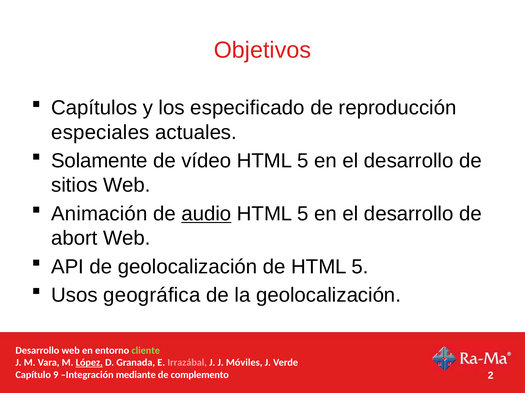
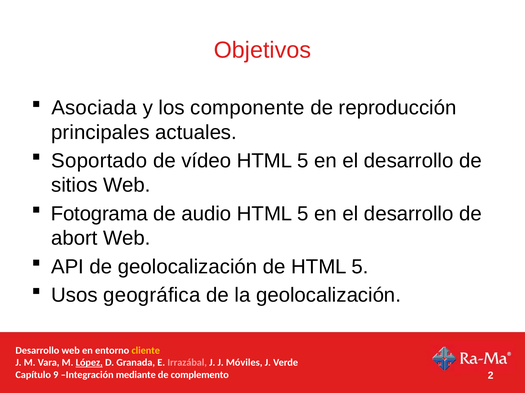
Capítulos: Capítulos -> Asociada
especificado: especificado -> componente
especiales: especiales -> principales
Solamente: Solamente -> Soportado
Animación: Animación -> Fotograma
audio underline: present -> none
cliente colour: light green -> yellow
